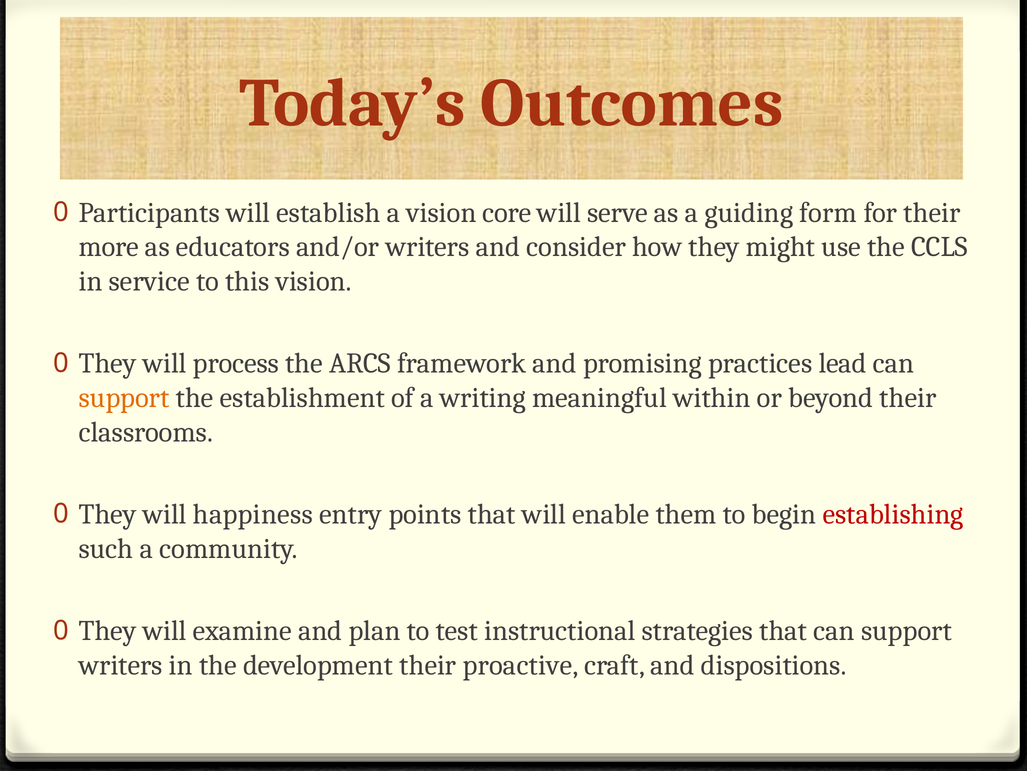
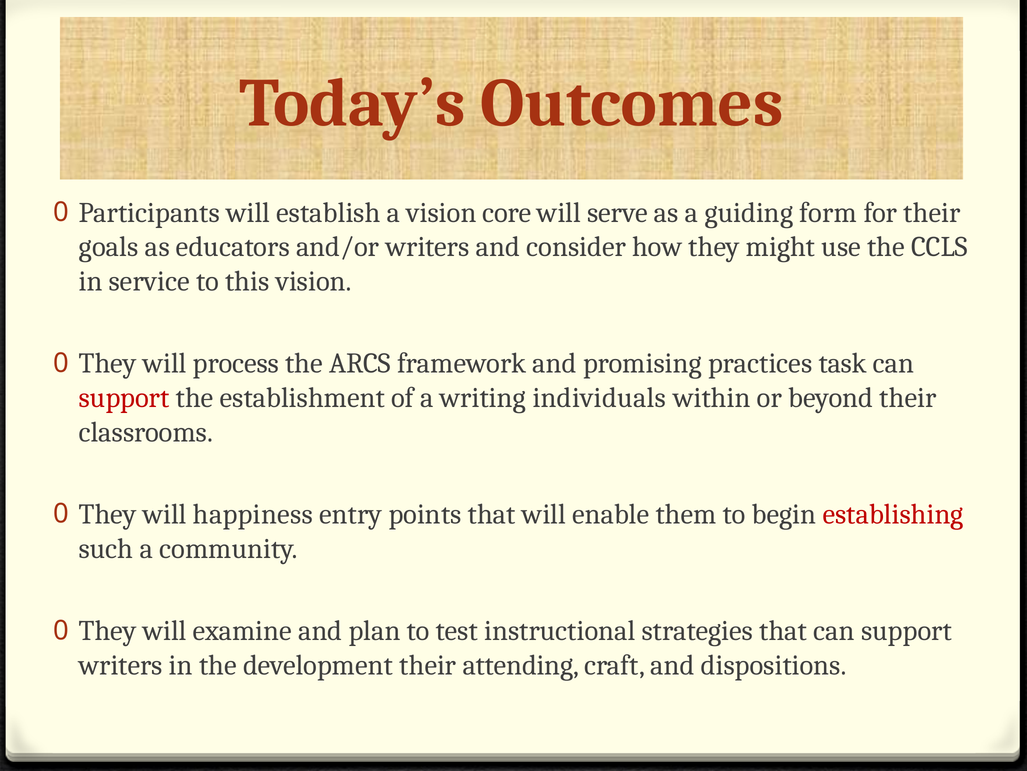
more: more -> goals
lead: lead -> task
support at (124, 397) colour: orange -> red
meaningful: meaningful -> individuals
proactive: proactive -> attending
